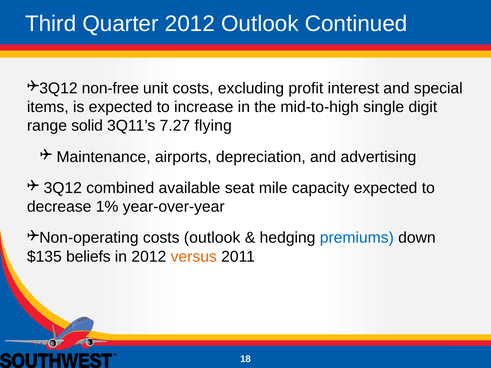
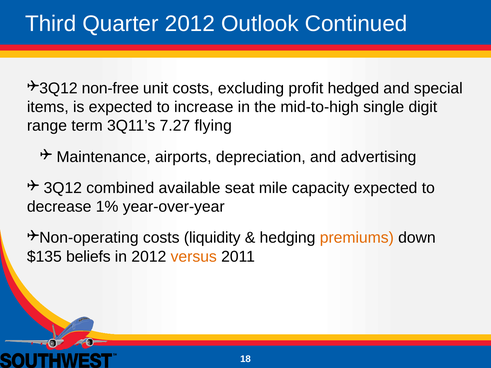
interest: interest -> hedged
solid: solid -> term
costs outlook: outlook -> liquidity
premiums colour: blue -> orange
